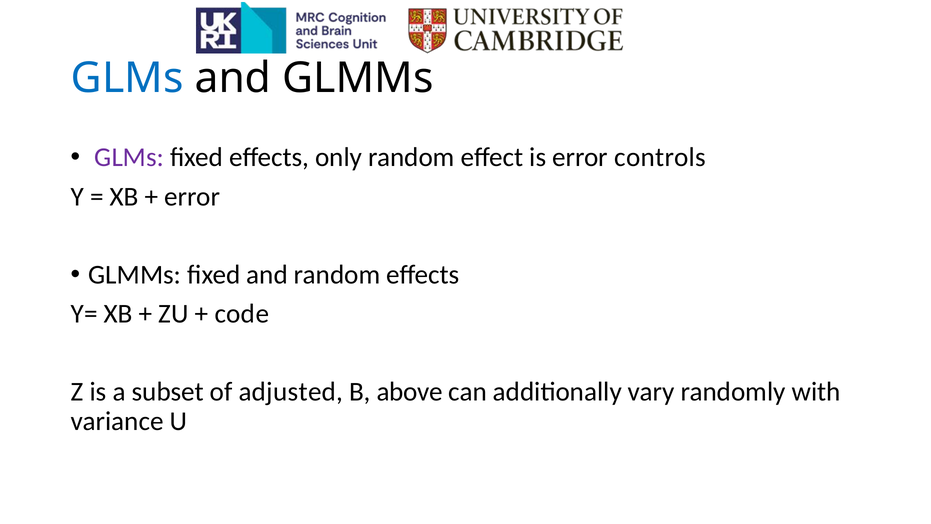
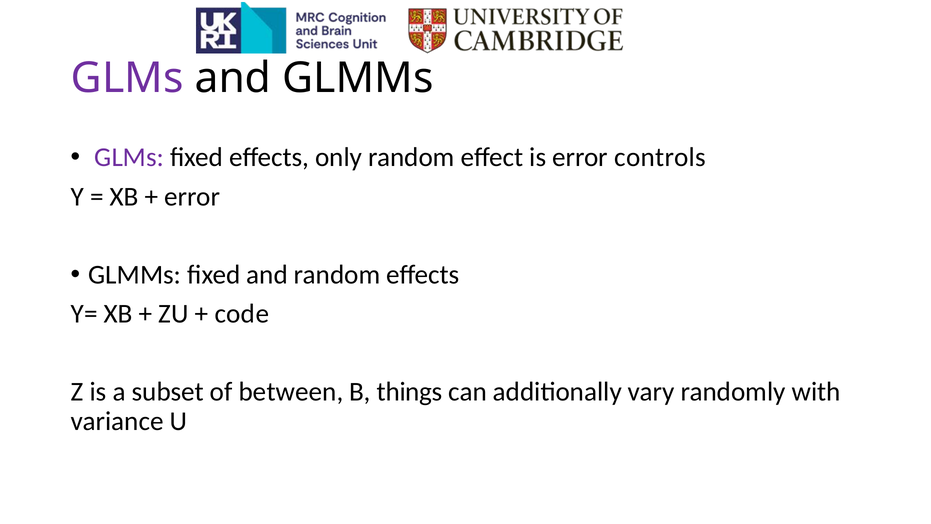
GLMs at (127, 78) colour: blue -> purple
adjusted: adjusted -> between
above: above -> things
